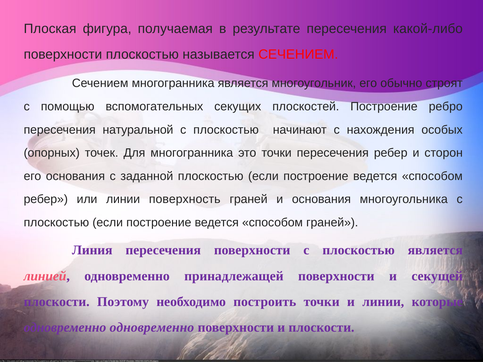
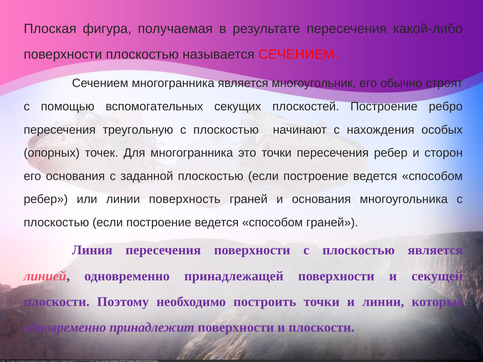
натуральной: натуральной -> треугольную
одновременно одновременно: одновременно -> принадлежит
